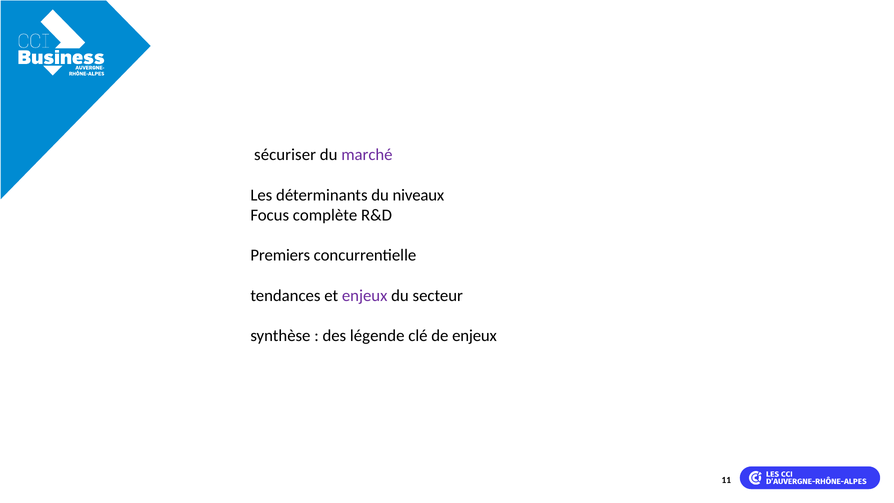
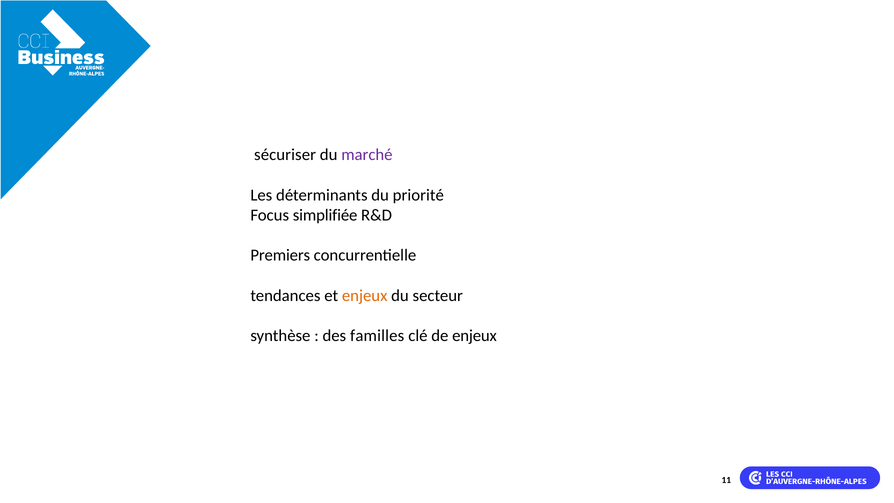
niveaux: niveaux -> priorité
complète: complète -> simplifiée
enjeux at (365, 296) colour: purple -> orange
légende: légende -> familles
